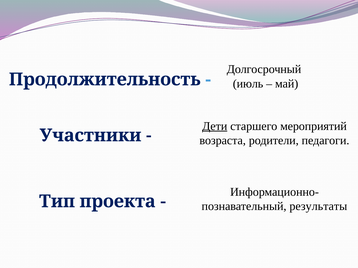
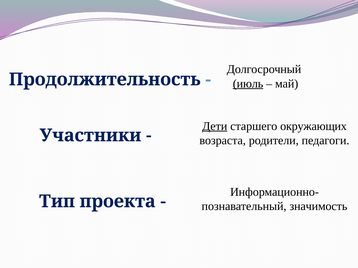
июль underline: none -> present
мероприятий: мероприятий -> окружающих
результаты: результаты -> значимость
